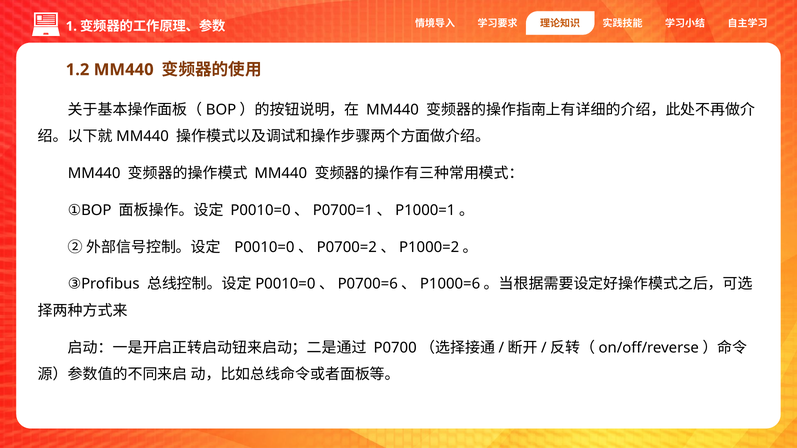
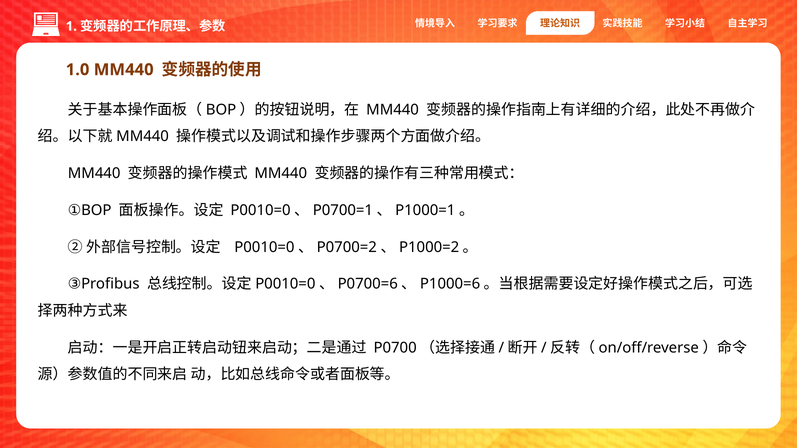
1.2: 1.2 -> 1.0
